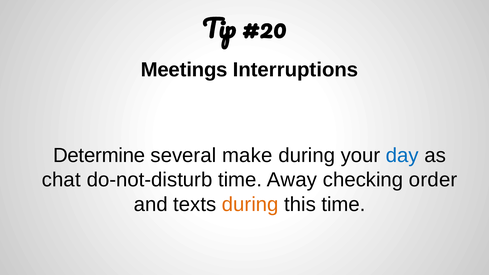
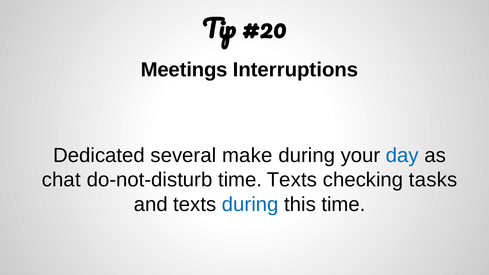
Determine: Determine -> Dedicated
time Away: Away -> Texts
order: order -> tasks
during at (250, 204) colour: orange -> blue
